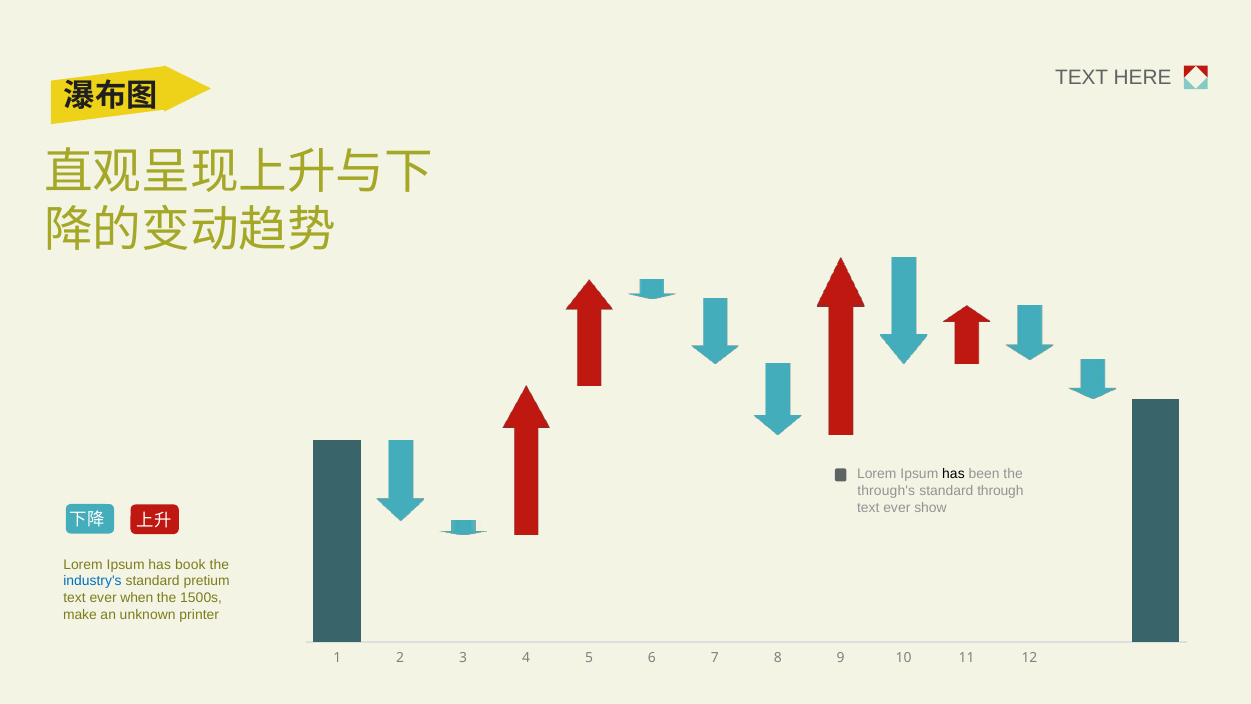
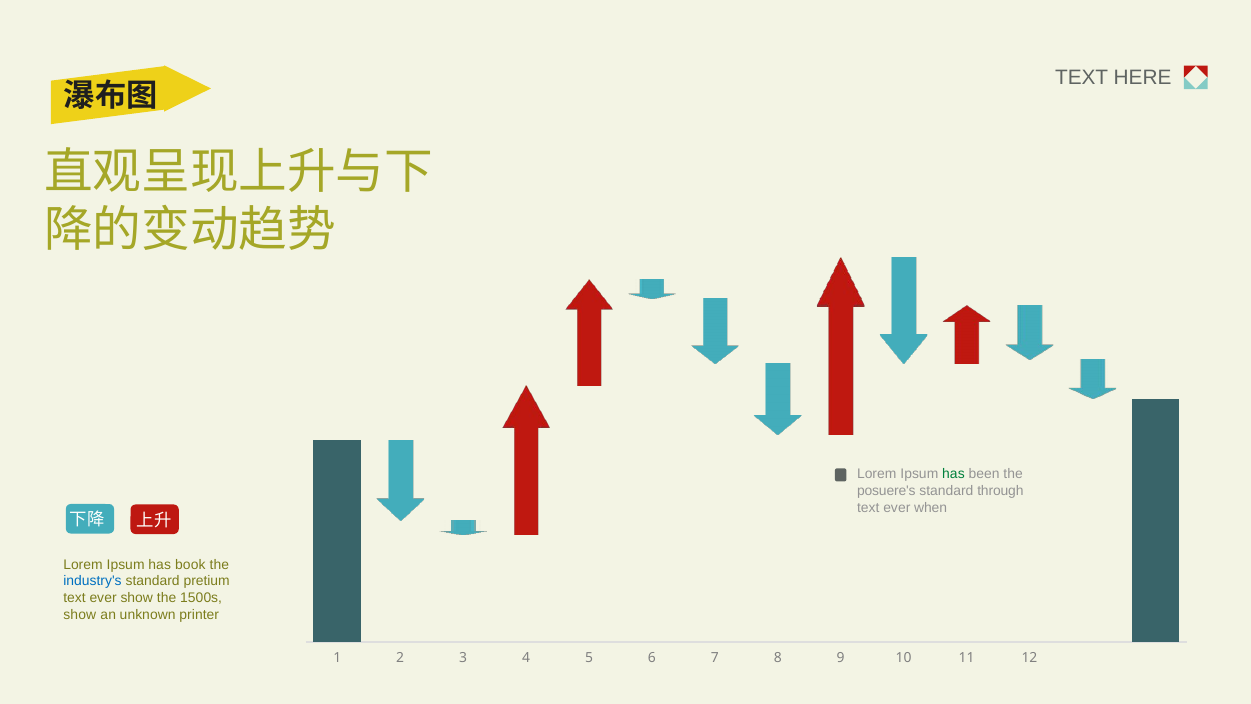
has at (953, 474) colour: black -> green
through's: through's -> posuere's
show: show -> when
ever when: when -> show
make at (80, 614): make -> show
